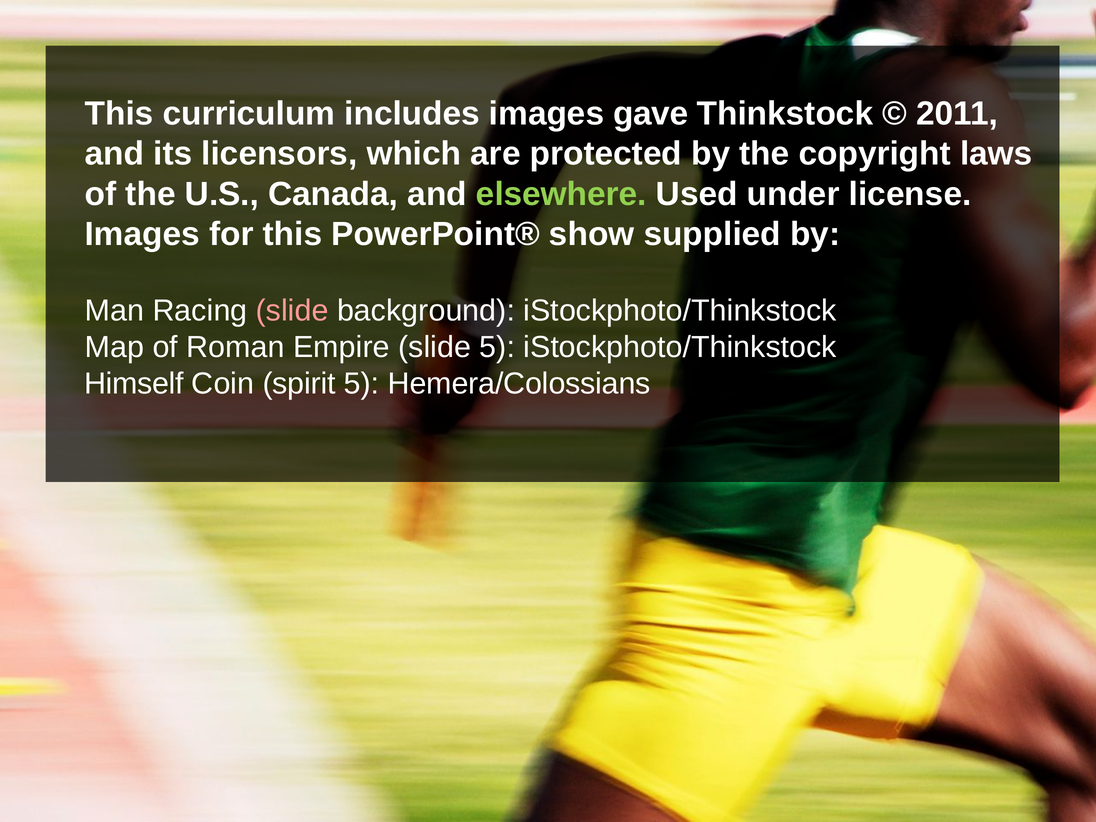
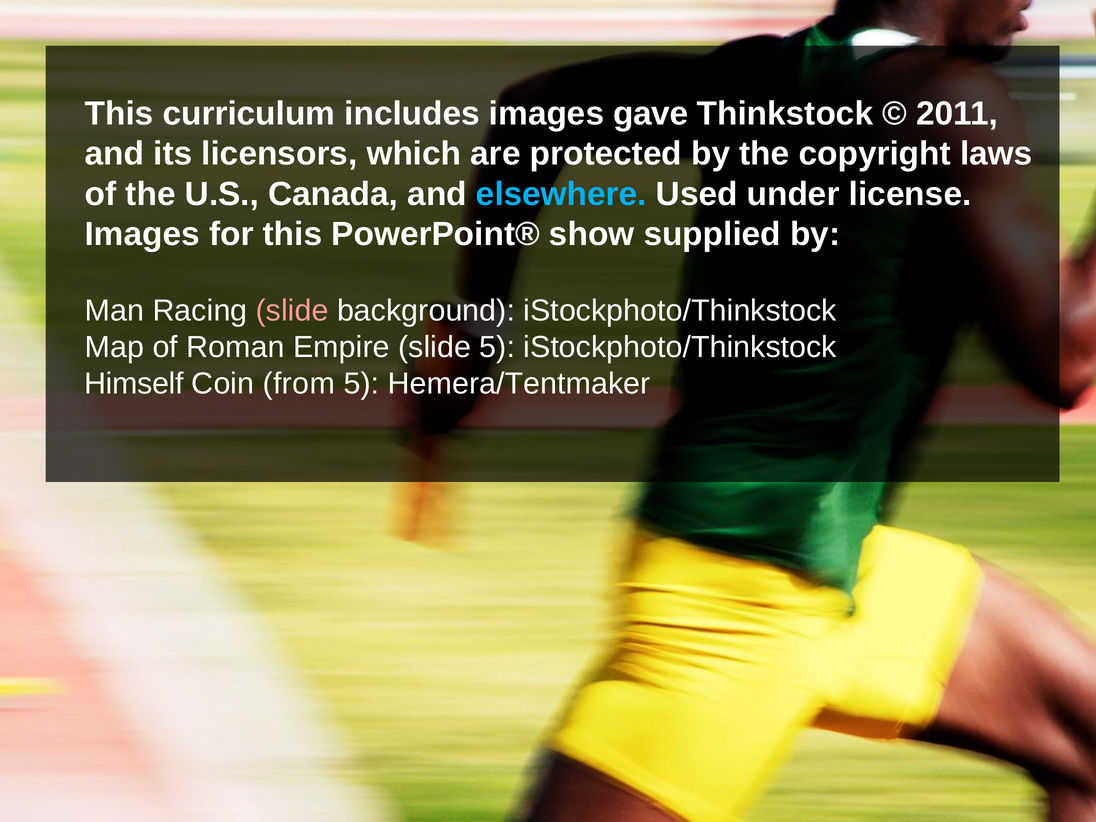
elsewhere colour: light green -> light blue
spirit: spirit -> from
Hemera/Colossians: Hemera/Colossians -> Hemera/Tentmaker
